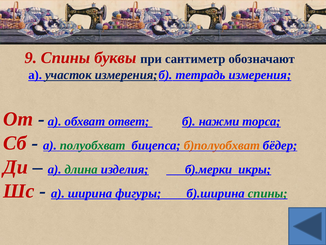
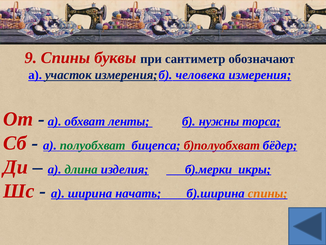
тетрадь: тетрадь -> человека
ответ: ответ -> ленты
нажми: нажми -> нужны
б)полуобхват colour: orange -> red
фигуры: фигуры -> начать
спины at (268, 193) colour: green -> orange
